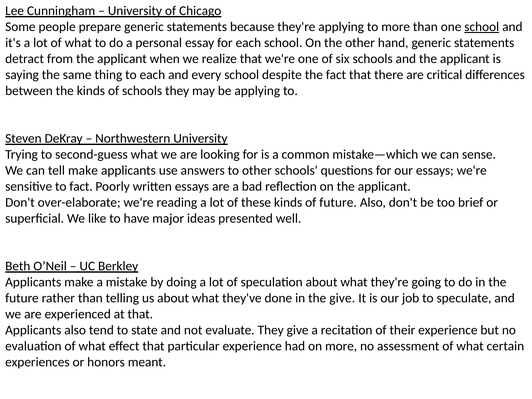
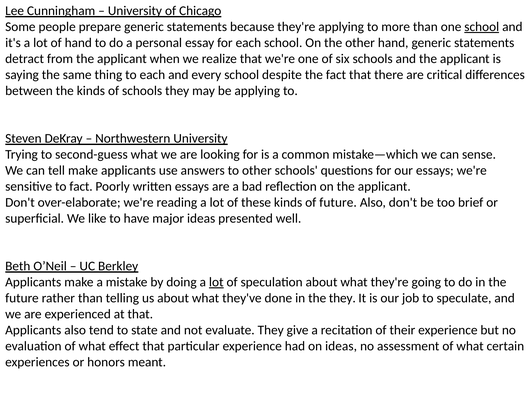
lot of what: what -> hand
lot at (216, 282) underline: none -> present
the give: give -> they
on more: more -> ideas
